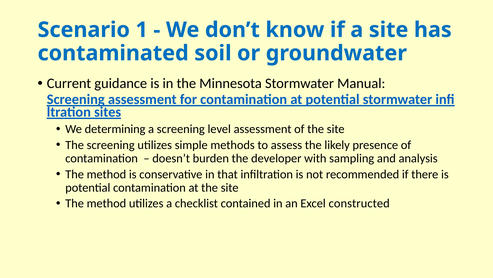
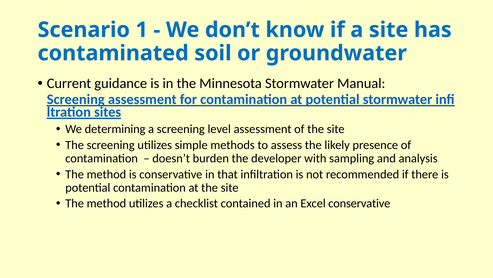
Excel constructed: constructed -> conservative
